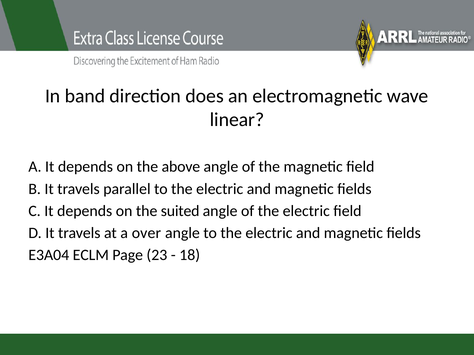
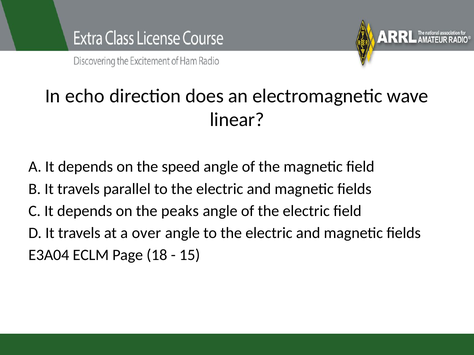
band: band -> echo
above: above -> speed
suited: suited -> peaks
23: 23 -> 18
18: 18 -> 15
